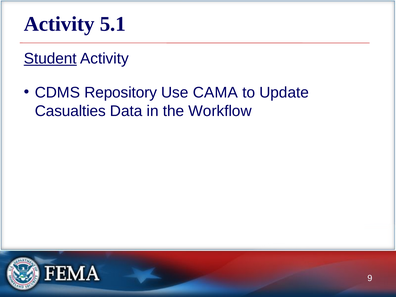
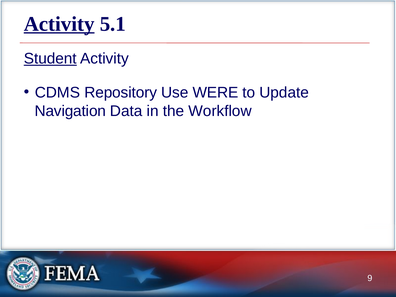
Activity at (59, 24) underline: none -> present
CAMA: CAMA -> WERE
Casualties: Casualties -> Navigation
